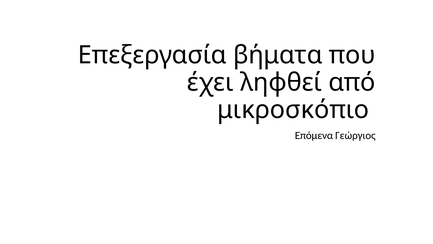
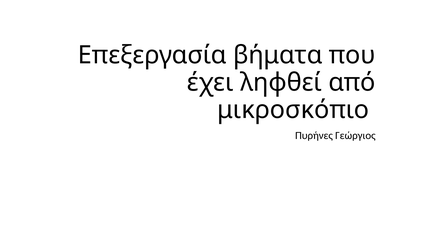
Επόμενα: Επόμενα -> Πυρήνες
